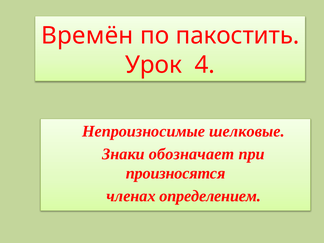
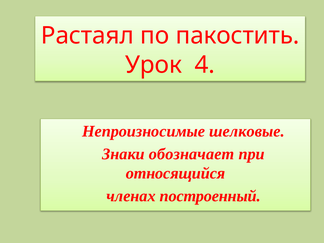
Времён: Времён -> Растаял
произносятся: произносятся -> относящийся
определением: определением -> построенный
